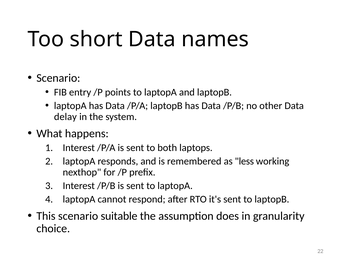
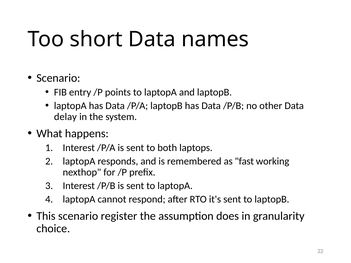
less: less -> fast
suitable: suitable -> register
